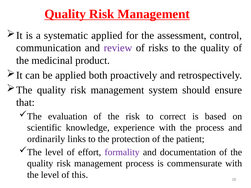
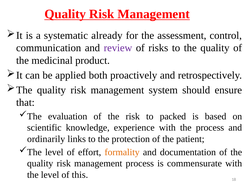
systematic applied: applied -> already
correct: correct -> packed
formality colour: purple -> orange
